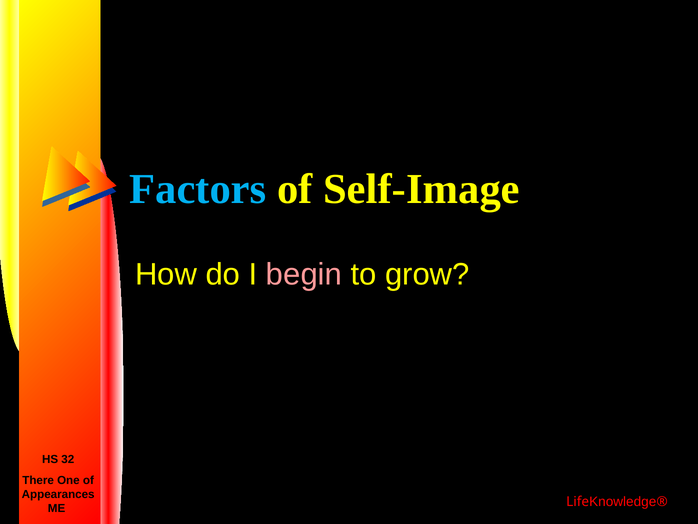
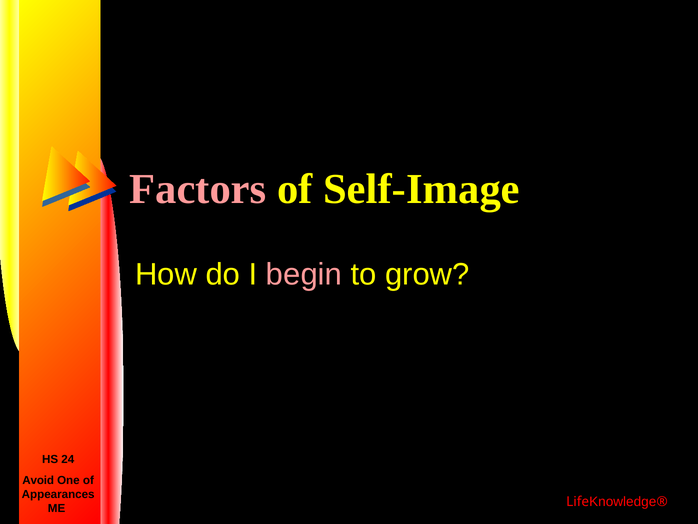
Factors colour: light blue -> pink
32: 32 -> 24
There: There -> Avoid
